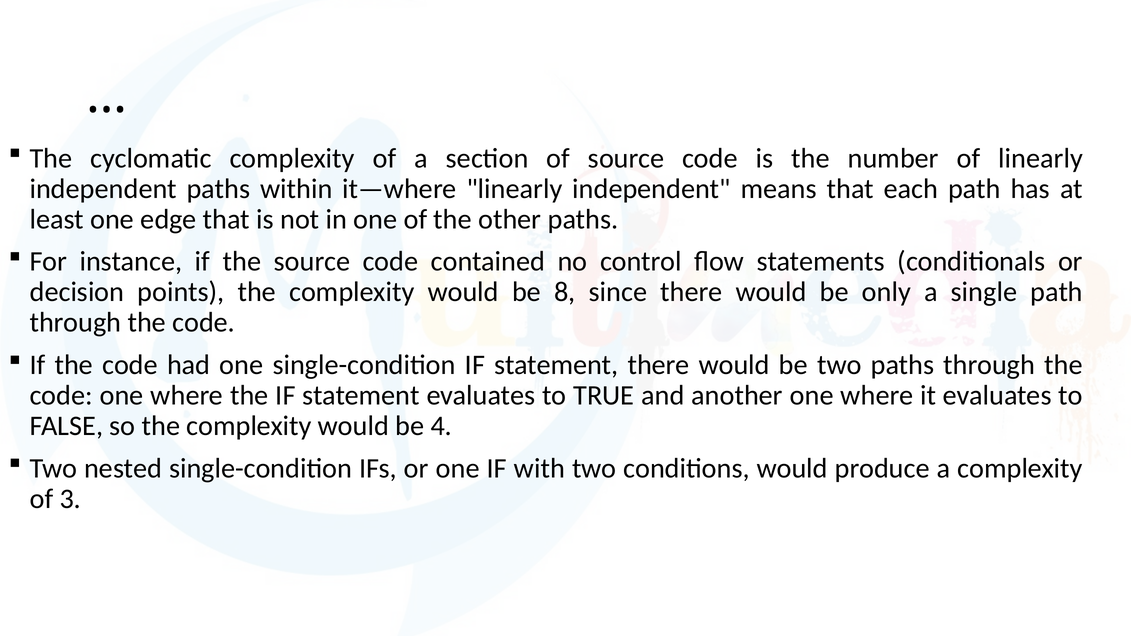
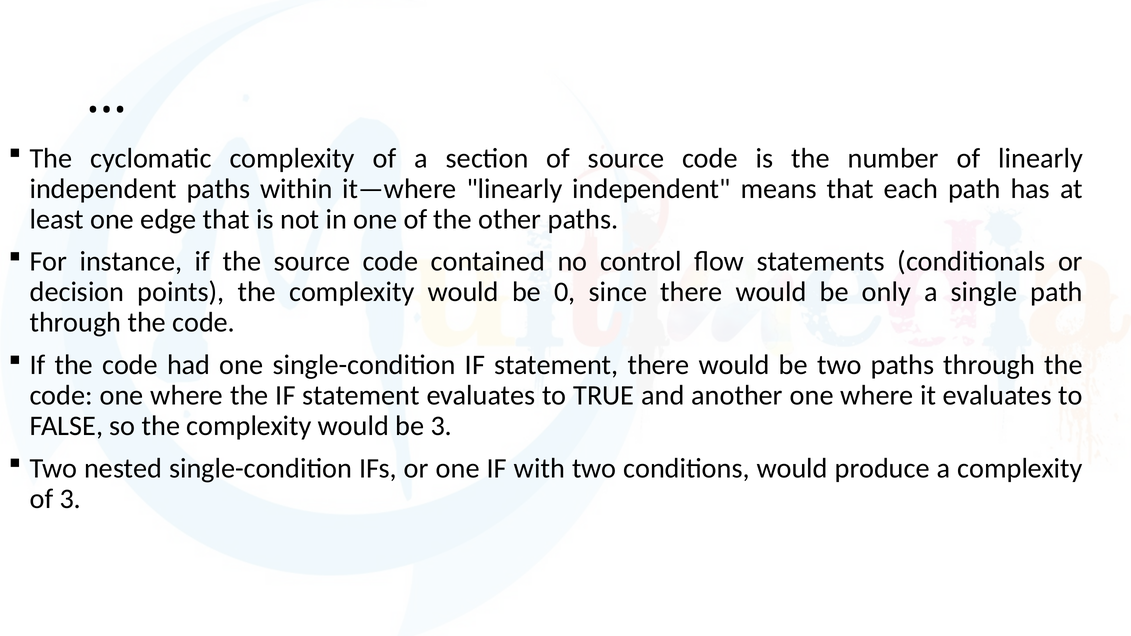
8: 8 -> 0
be 4: 4 -> 3
